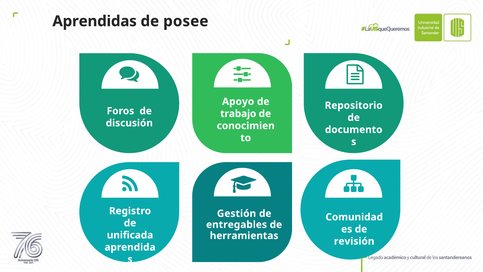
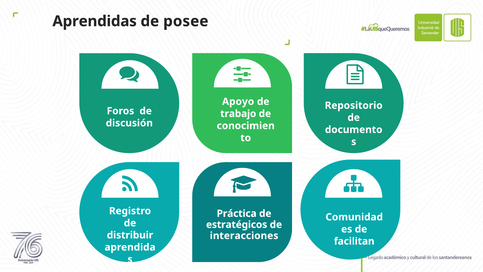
Gestión: Gestión -> Práctica
entregables: entregables -> estratégicos
unificada: unificada -> distribuir
herramientas: herramientas -> interacciones
revisión: revisión -> facilitan
